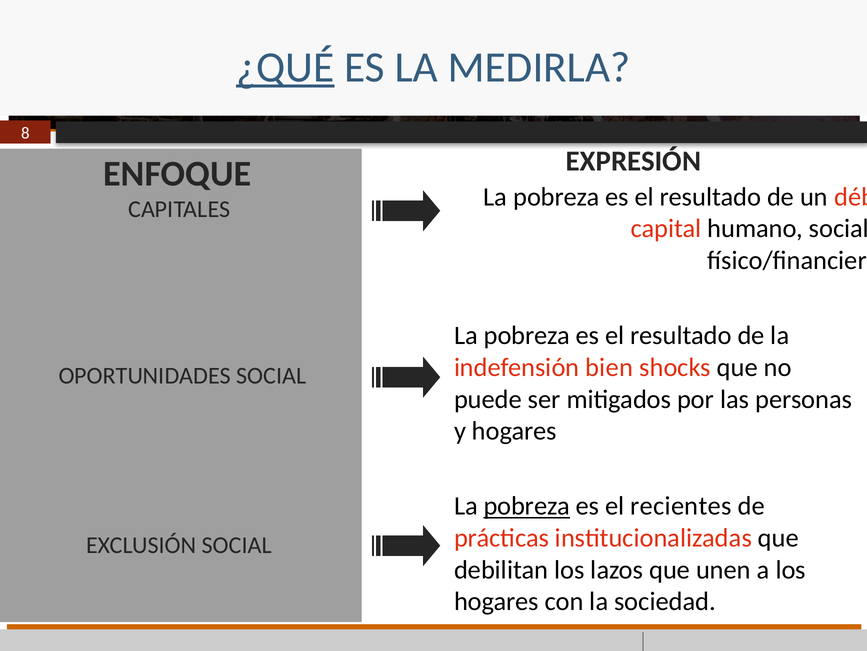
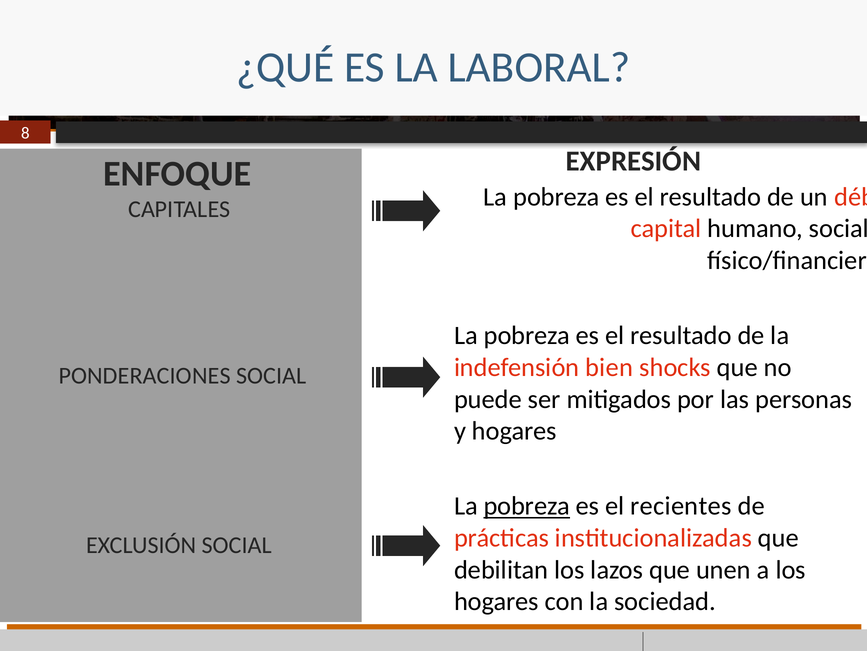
¿QUÉ underline: present -> none
MEDIRLA: MEDIRLA -> LABORAL
OPORTUNIDADES: OPORTUNIDADES -> PONDERACIONES
